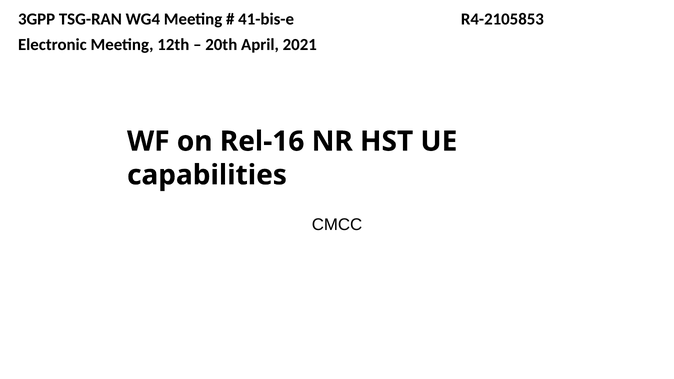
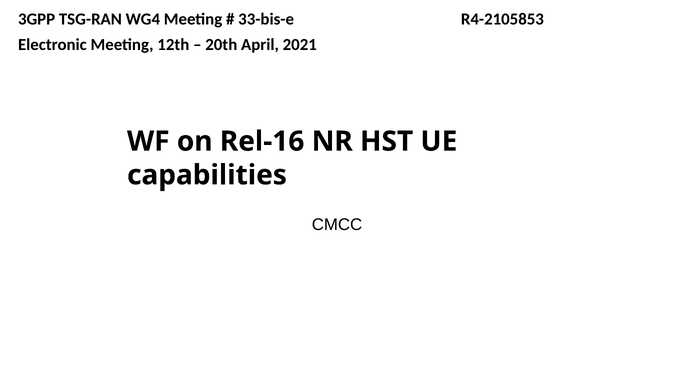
41-bis-e: 41-bis-e -> 33-bis-e
